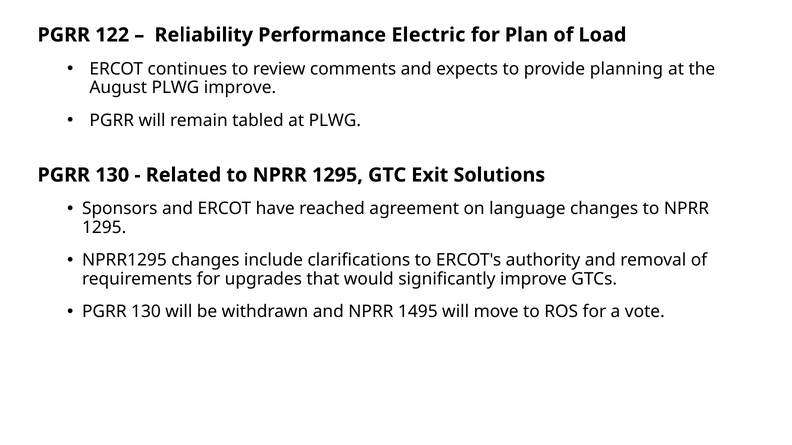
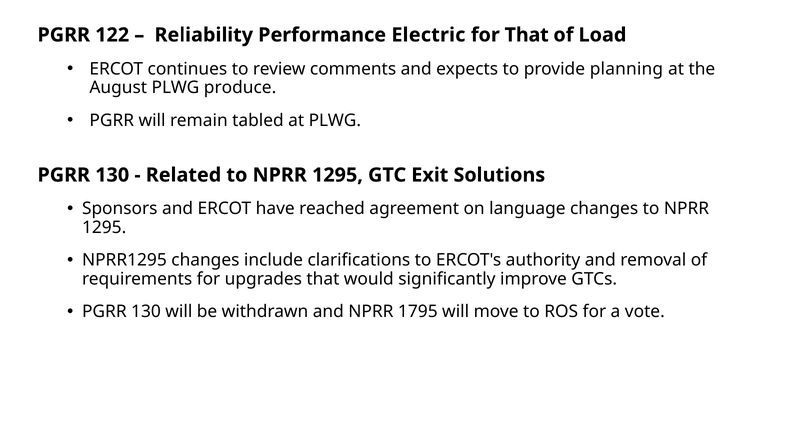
for Plan: Plan -> That
PLWG improve: improve -> produce
1495: 1495 -> 1795
